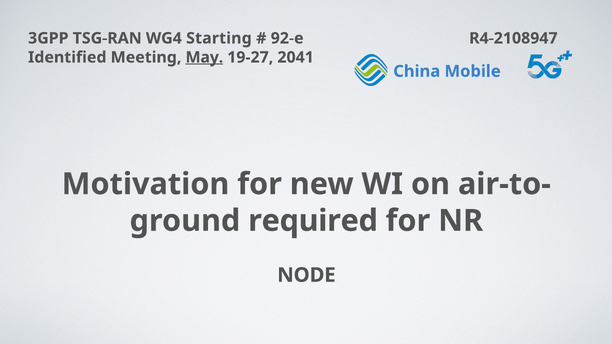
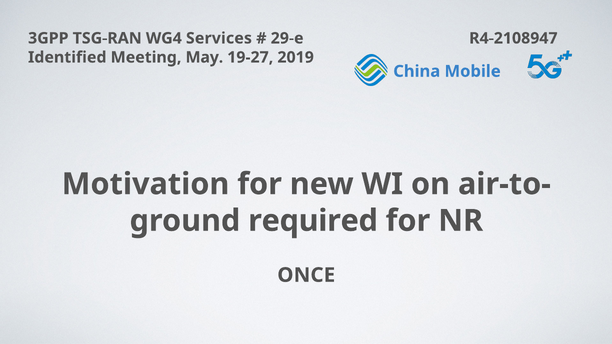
Starting: Starting -> Services
92-e: 92-e -> 29-e
May underline: present -> none
2041: 2041 -> 2019
NODE: NODE -> ONCE
